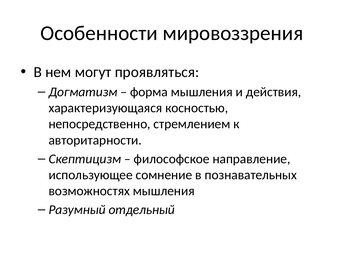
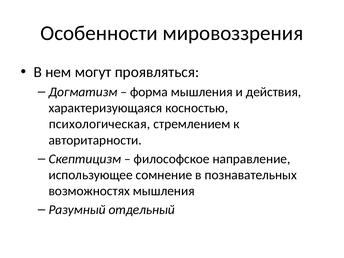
непосредственно: непосредственно -> психологическая
